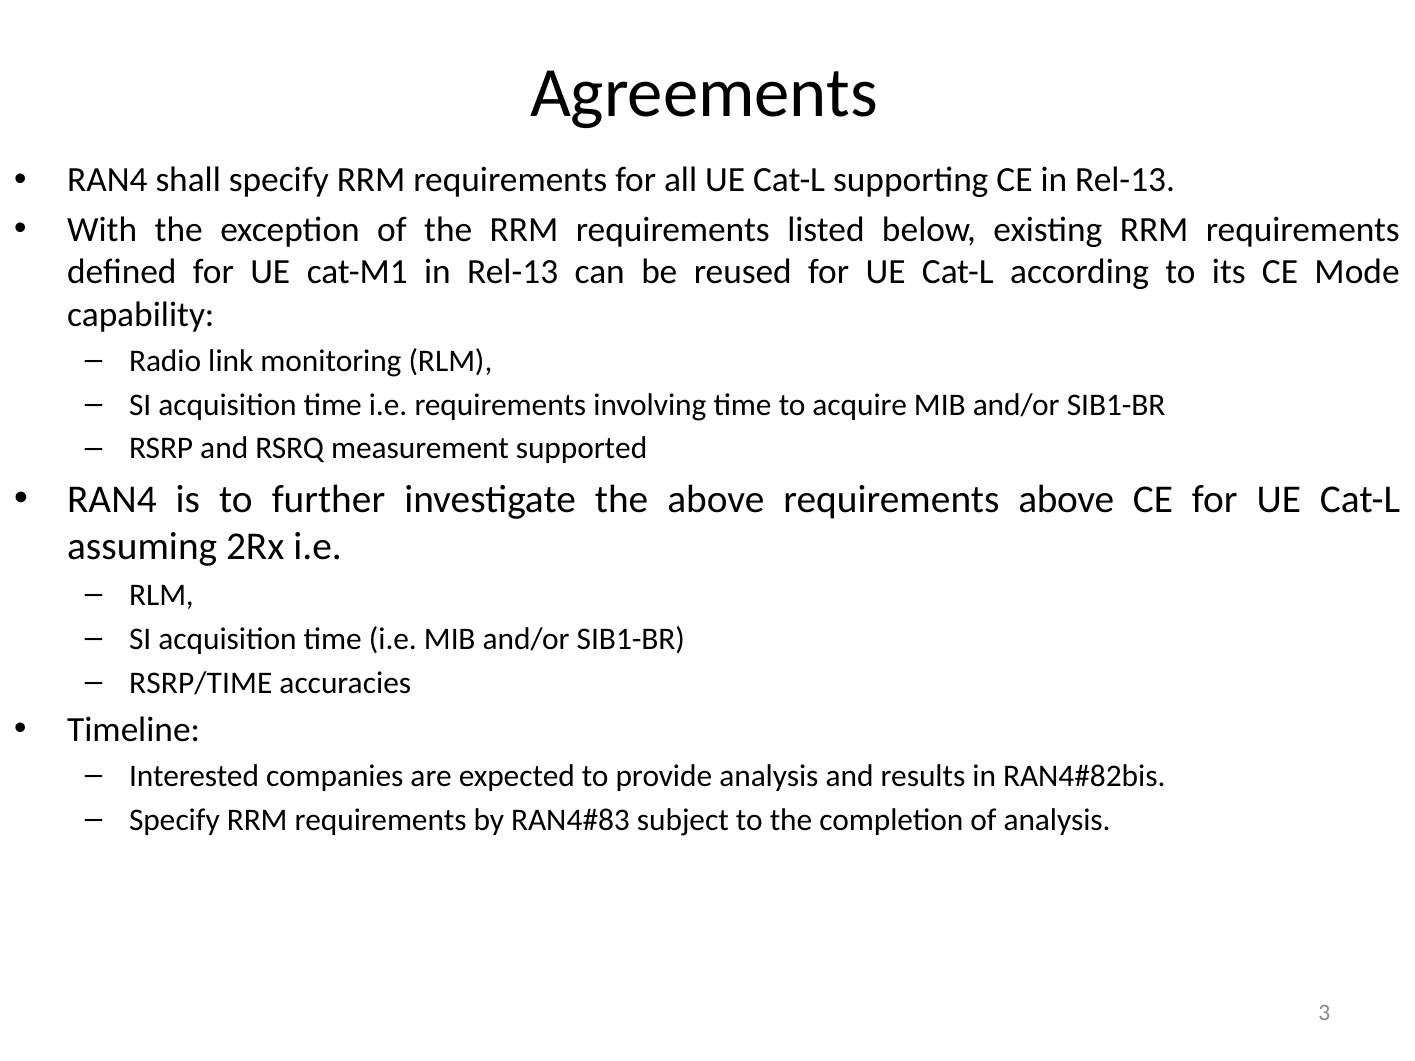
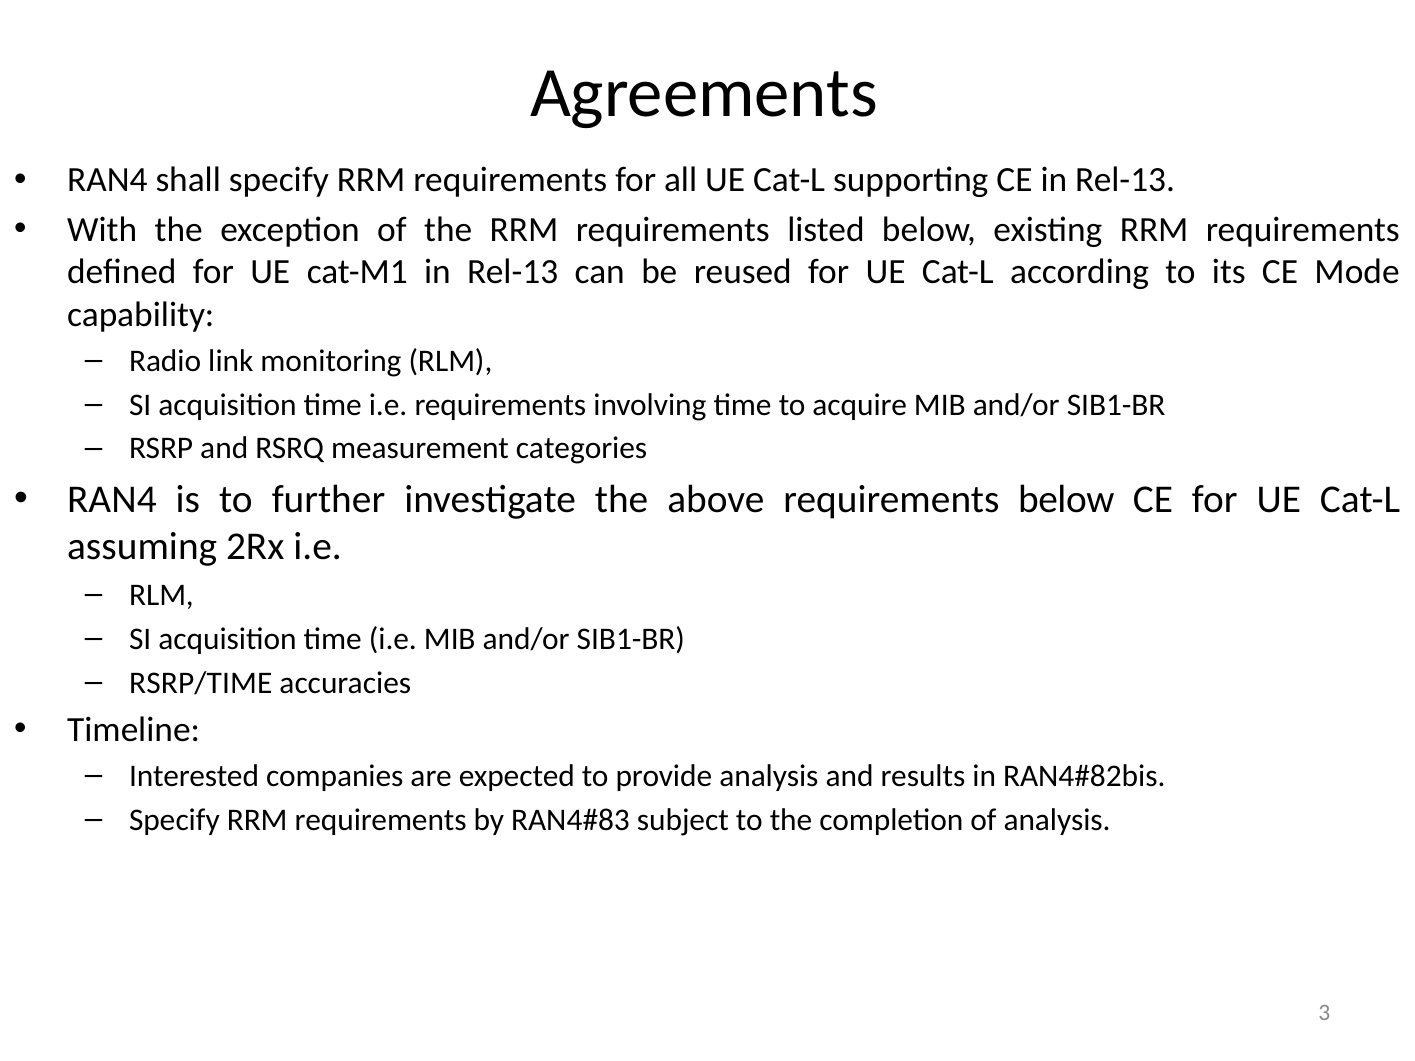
supported: supported -> categories
requirements above: above -> below
